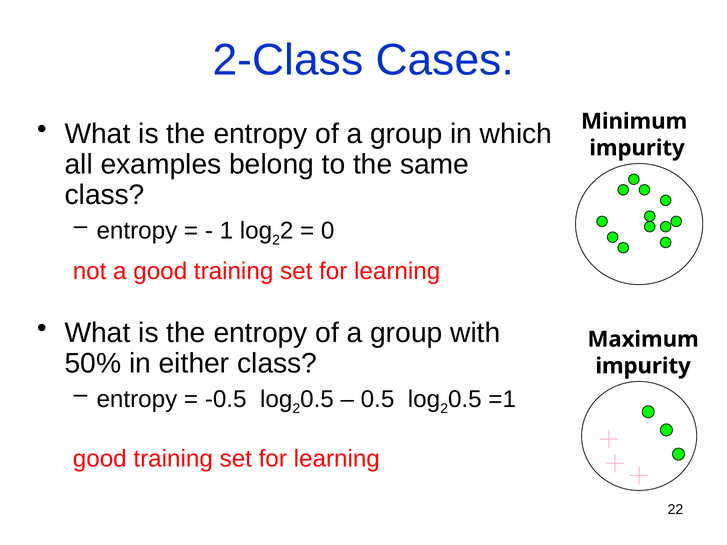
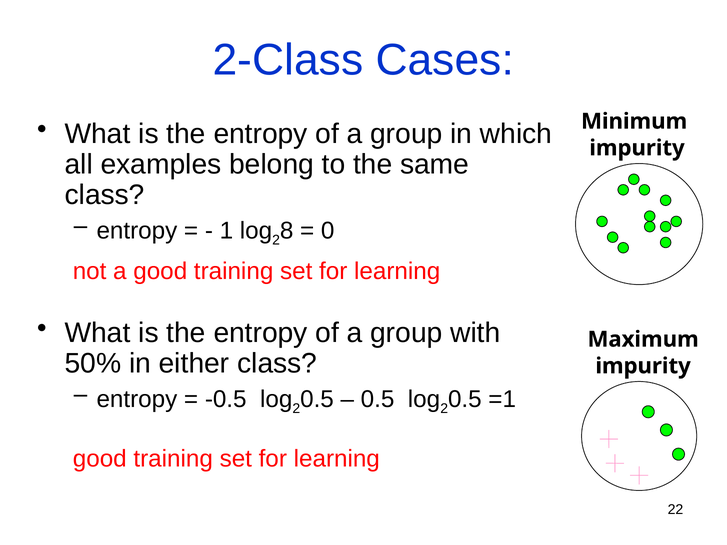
2 at (287, 231): 2 -> 8
